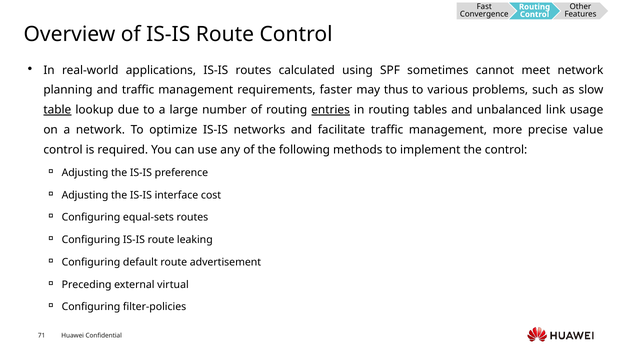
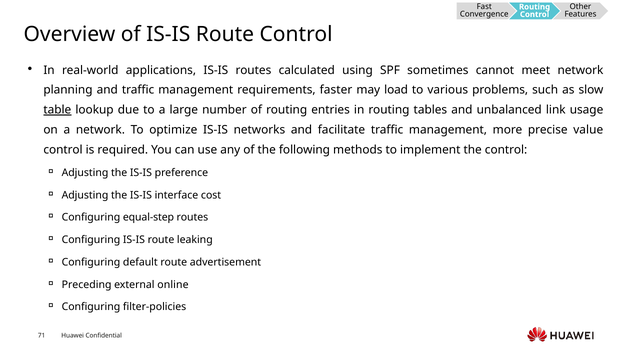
thus: thus -> load
entries underline: present -> none
equal-sets: equal-sets -> equal-step
virtual: virtual -> online
